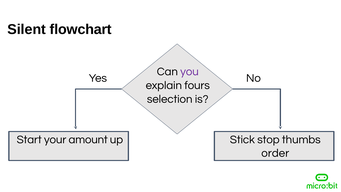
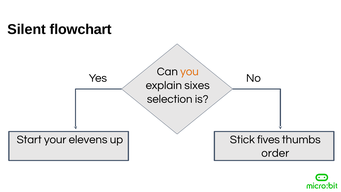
you colour: purple -> orange
fours: fours -> sixes
amount: amount -> elevens
stop: stop -> fives
